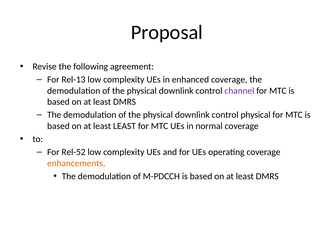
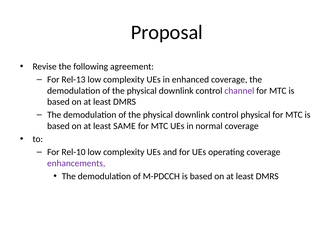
least LEAST: LEAST -> SAME
Rel-52: Rel-52 -> Rel-10
enhancements colour: orange -> purple
